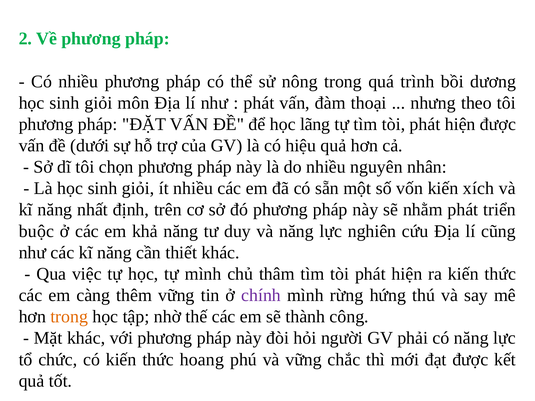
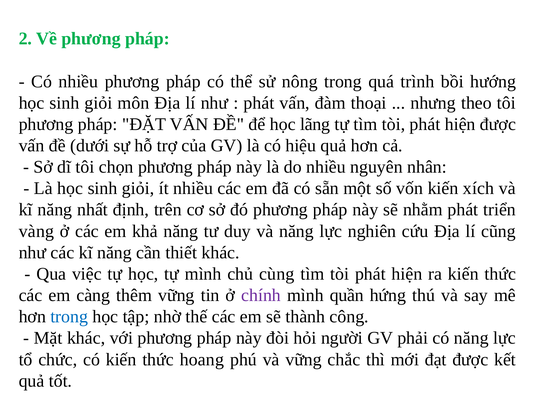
dương: dương -> hướng
buộc: buộc -> vàng
thâm: thâm -> cùng
rừng: rừng -> quần
trong at (69, 317) colour: orange -> blue
